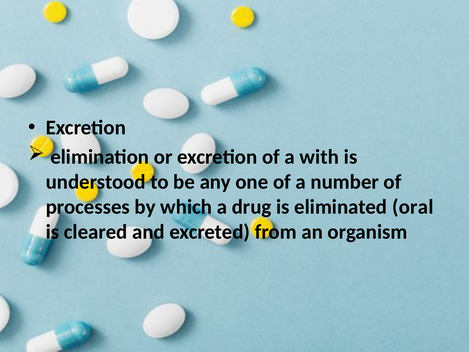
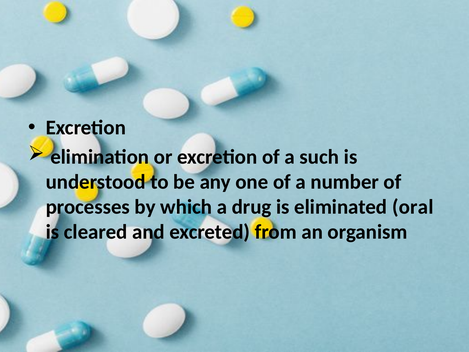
with: with -> such
